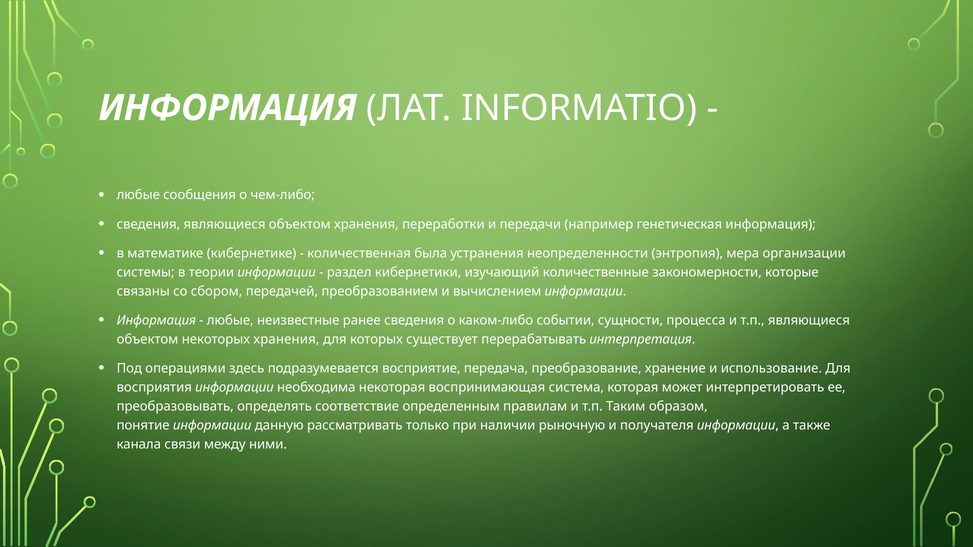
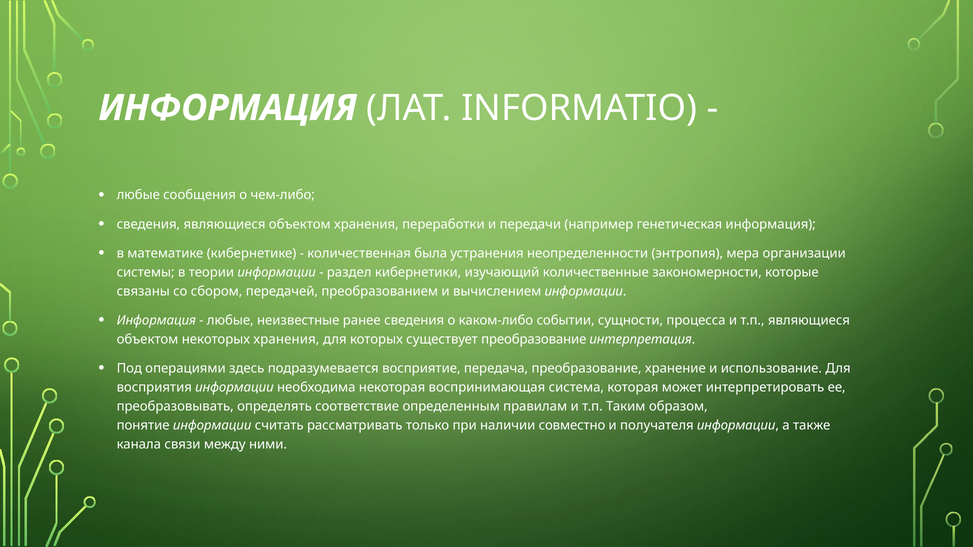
существует перерабатывать: перерабатывать -> преобразование
данную: данную -> считать
рыночную: рыночную -> совместно
